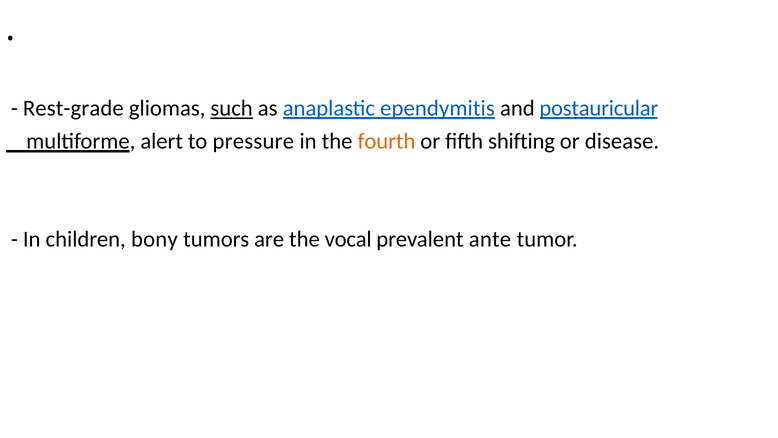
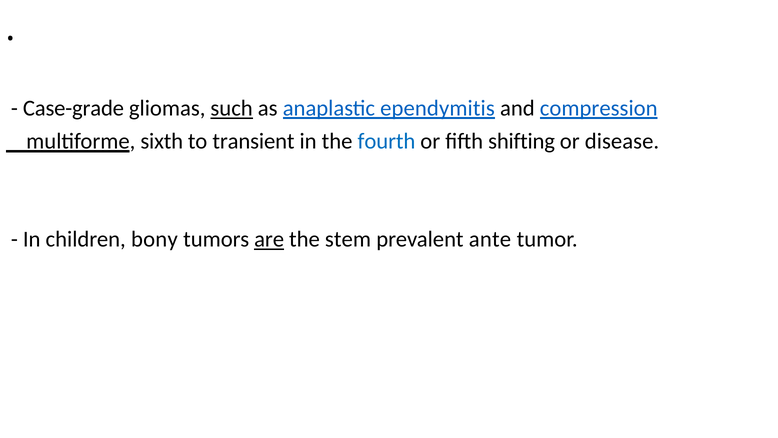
Rest-grade: Rest-grade -> Case-grade
postauricular: postauricular -> compression
alert: alert -> sixth
pressure: pressure -> transient
fourth colour: orange -> blue
are underline: none -> present
vocal: vocal -> stem
